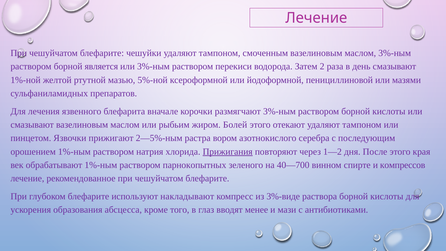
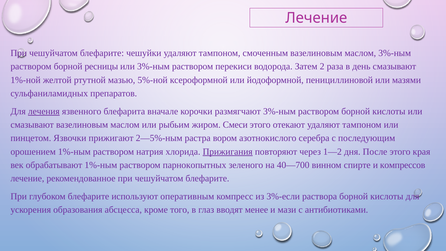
является: является -> ресницы
лечения underline: none -> present
Болей: Болей -> Смеси
накладывают: накладывают -> оперативным
3%-виде: 3%-виде -> 3%-если
